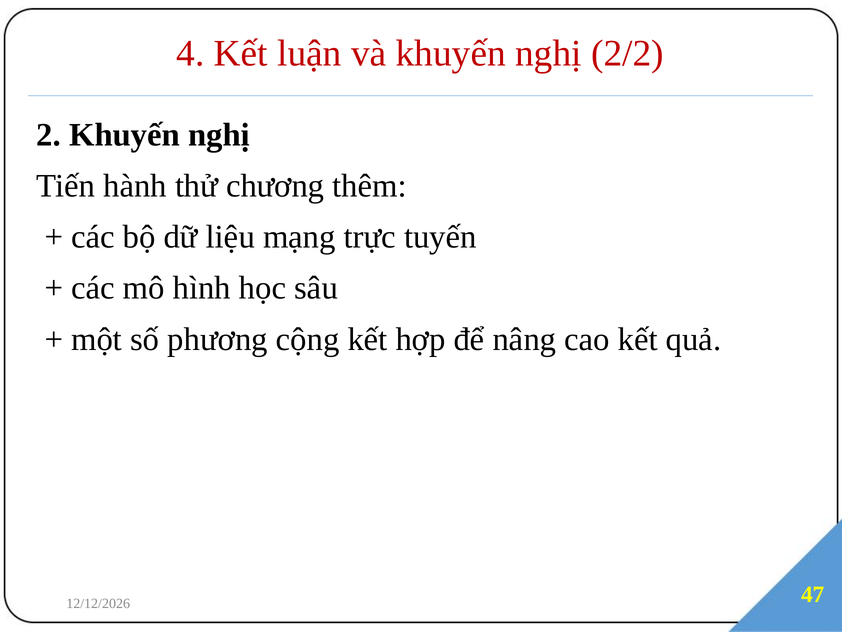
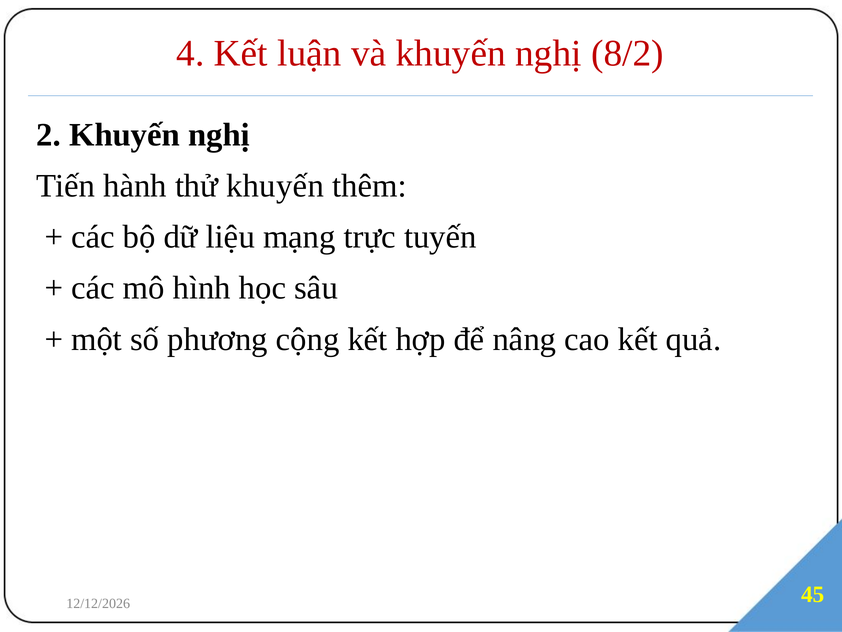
2/2: 2/2 -> 8/2
thử chương: chương -> khuyến
47: 47 -> 45
